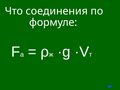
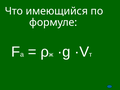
соединения: соединения -> имеющийся
